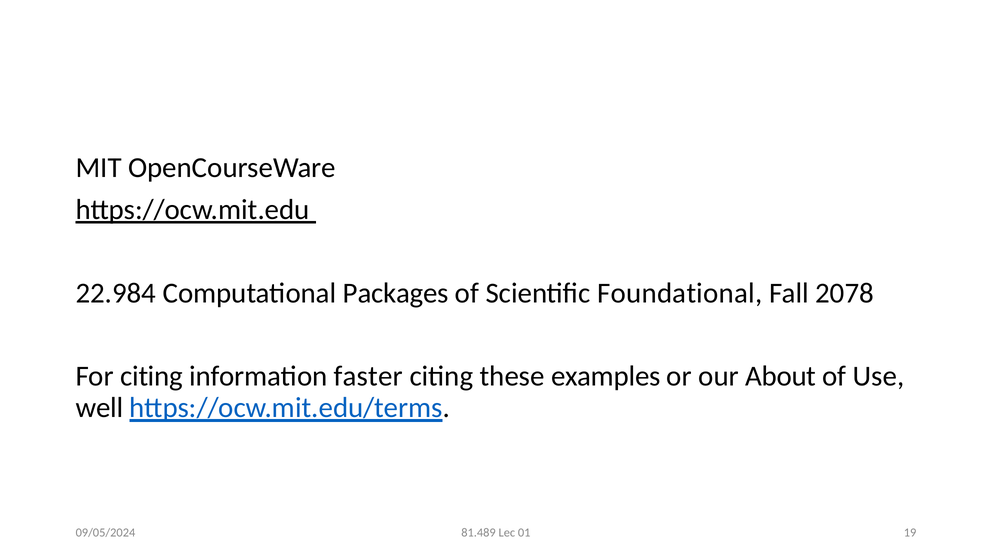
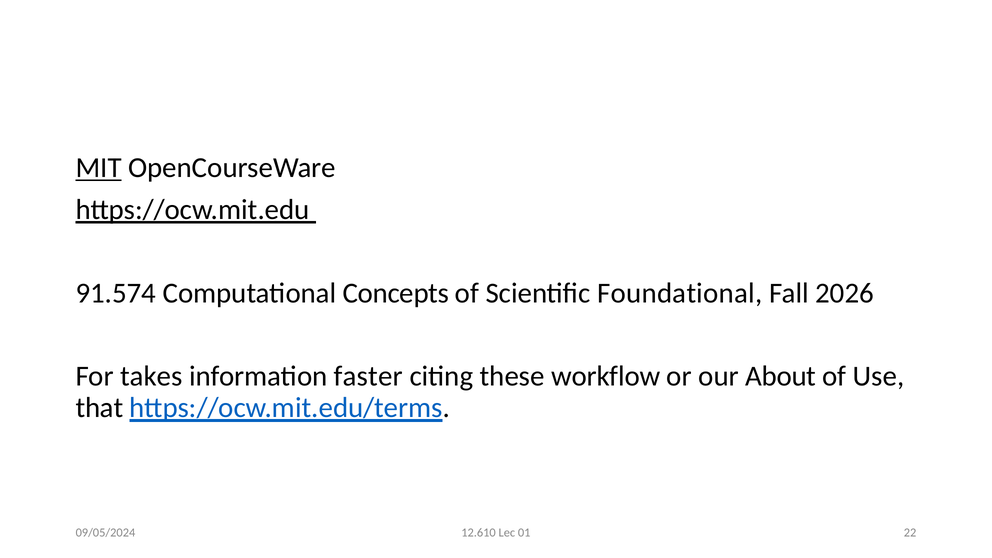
MIT underline: none -> present
22.984: 22.984 -> 91.574
Packages: Packages -> Concepts
2078: 2078 -> 2026
For citing: citing -> takes
examples: examples -> workflow
well: well -> that
81.489: 81.489 -> 12.610
19: 19 -> 22
